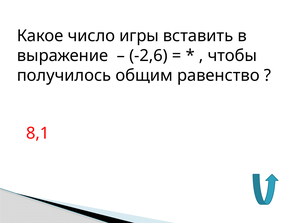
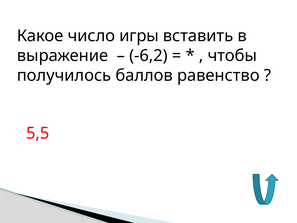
-2,6: -2,6 -> -6,2
общим: общим -> баллов
8,1: 8,1 -> 5,5
